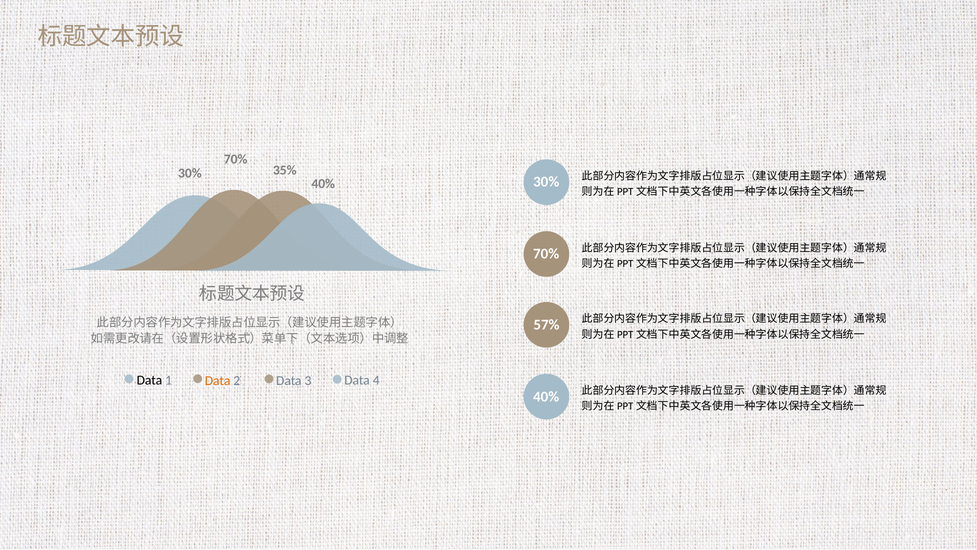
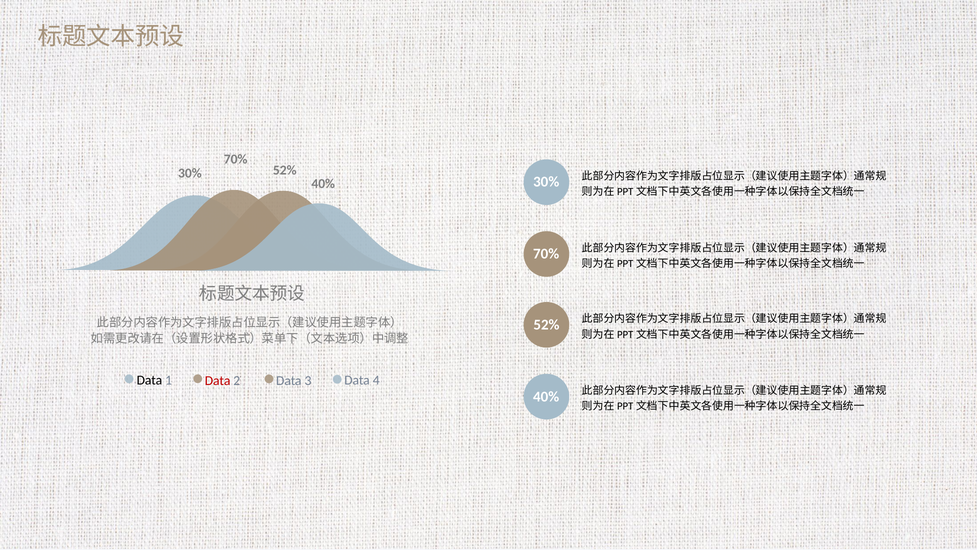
35% at (285, 170): 35% -> 52%
57% at (546, 325): 57% -> 52%
Data at (218, 380) colour: orange -> red
